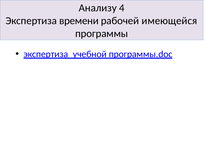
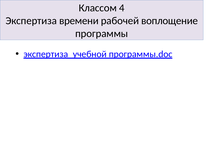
Анализу: Анализу -> Классом
имеющейся: имеющейся -> воплощение
